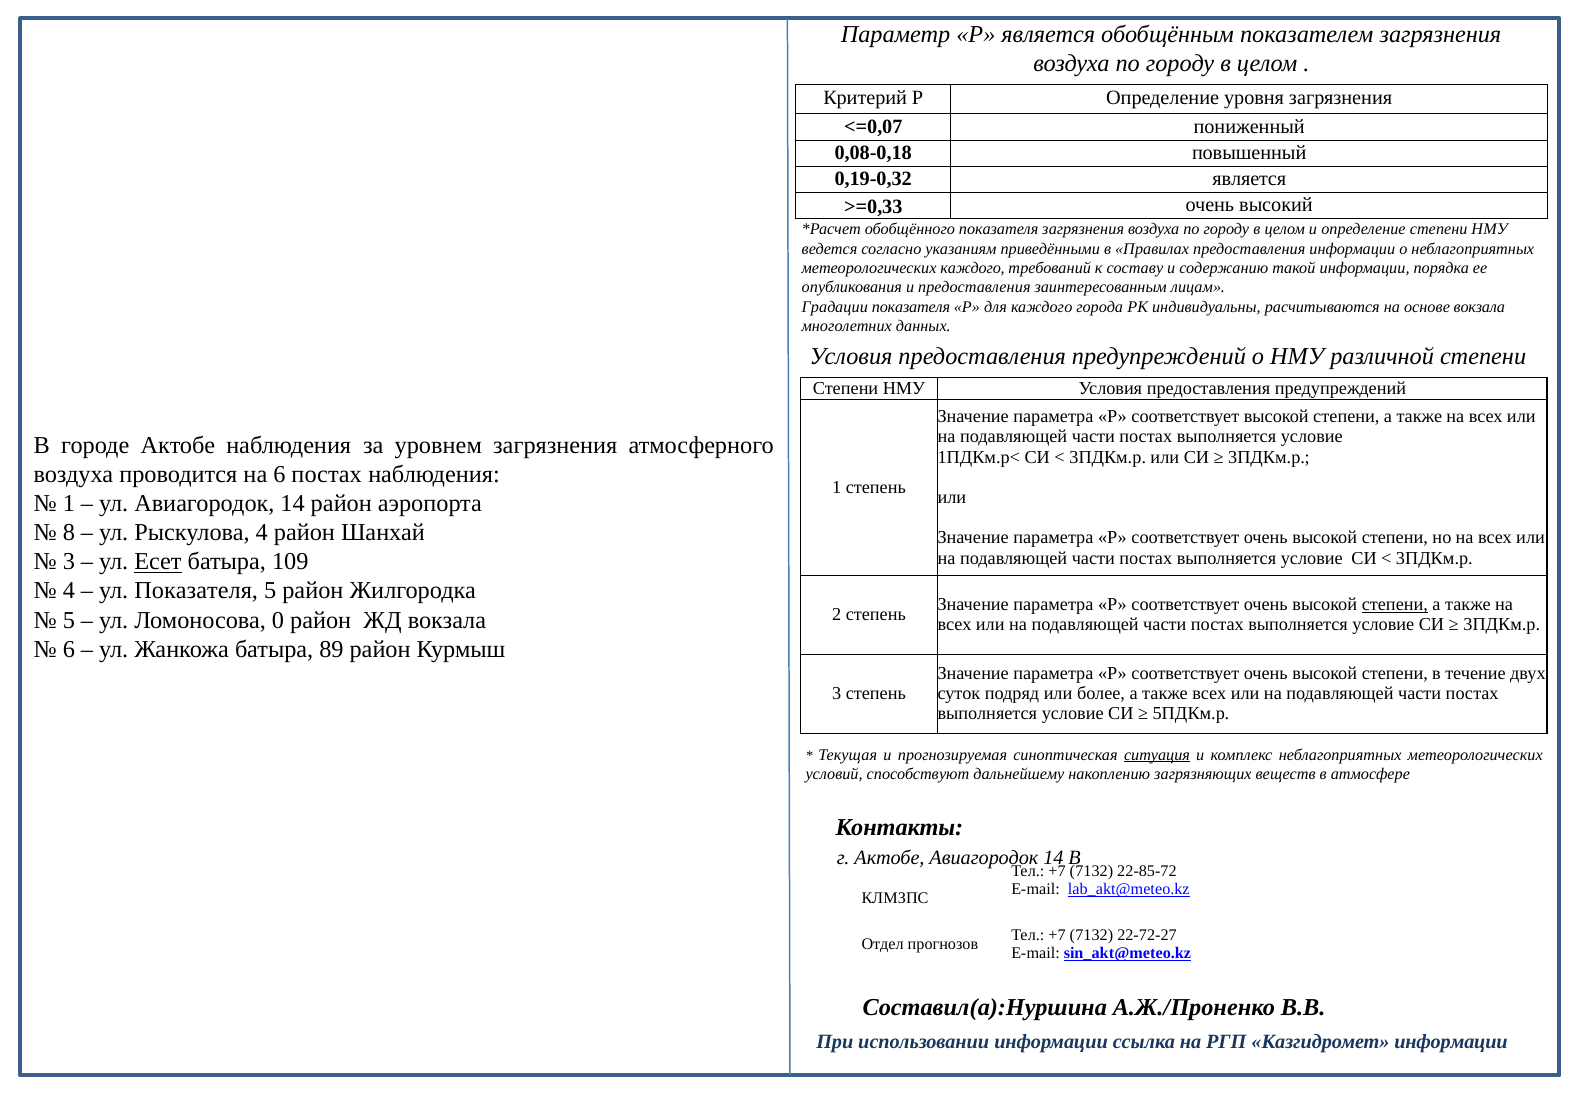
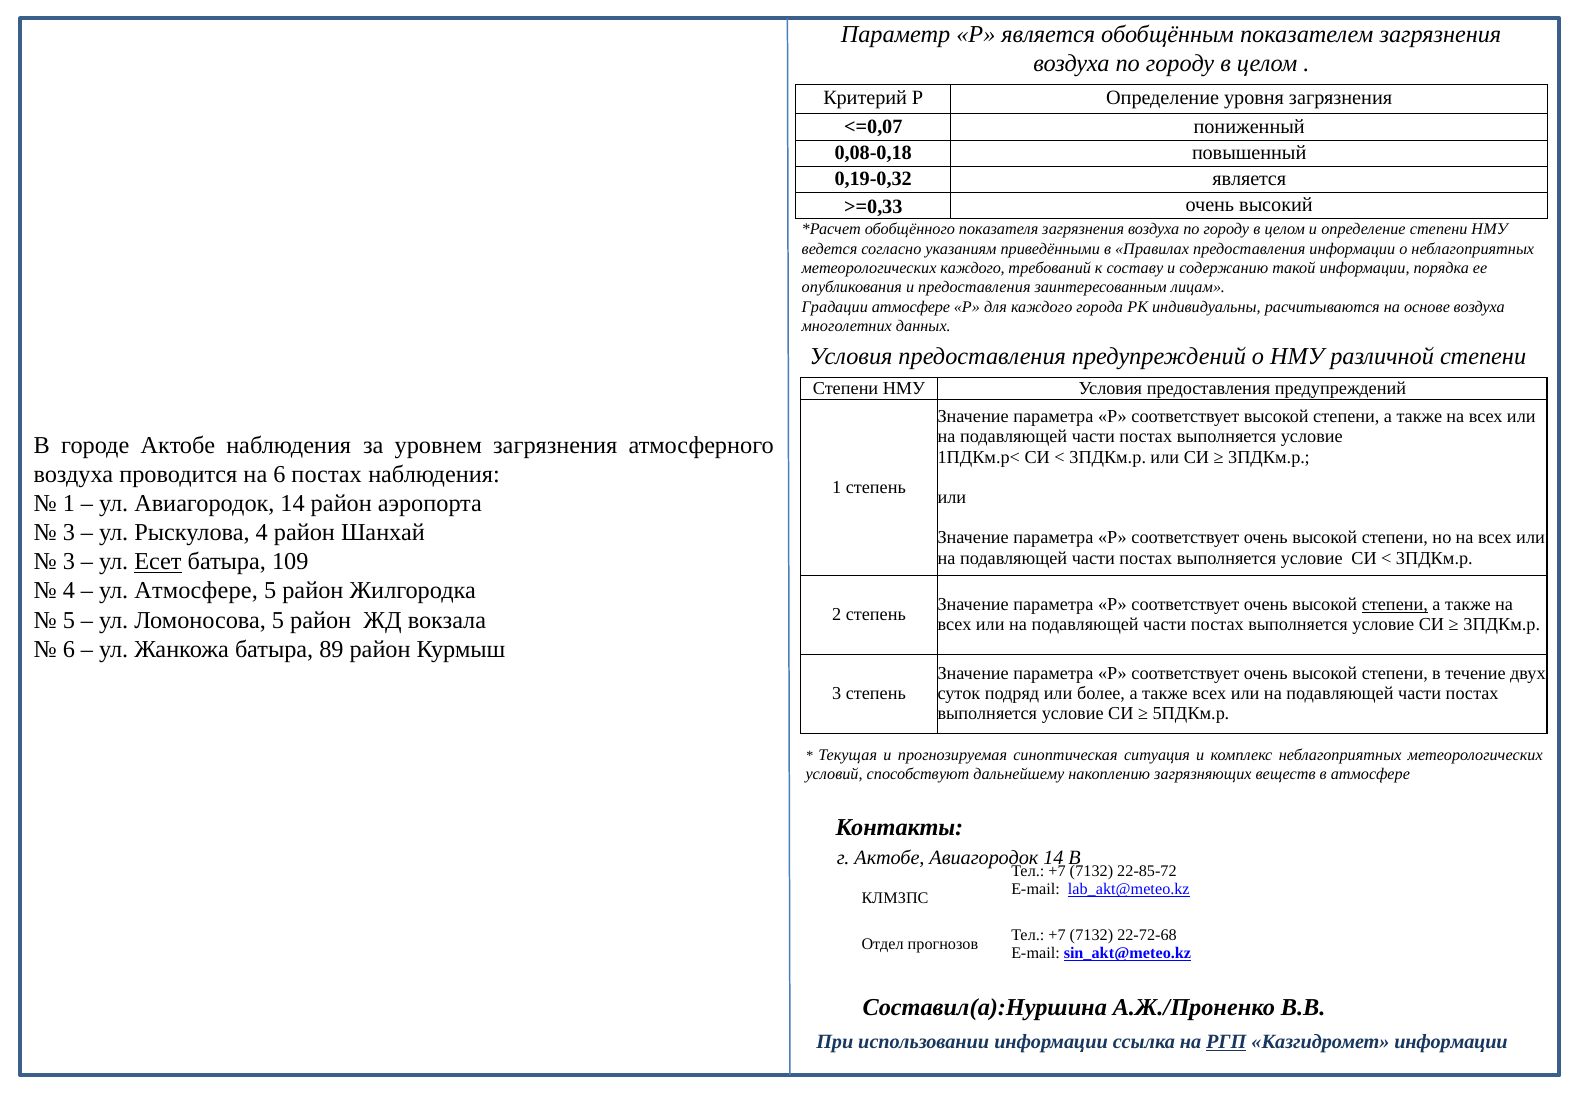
Градации показателя: показателя -> атмосфере
основе вокзала: вокзала -> воздуха
8 at (69, 533): 8 -> 3
ул Показателя: Показателя -> Атмосфере
Ломоносова 0: 0 -> 5
ситуация underline: present -> none
22-72-27: 22-72-27 -> 22-72-68
РГП underline: none -> present
